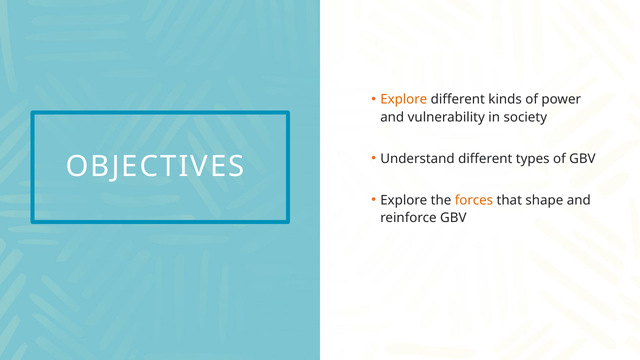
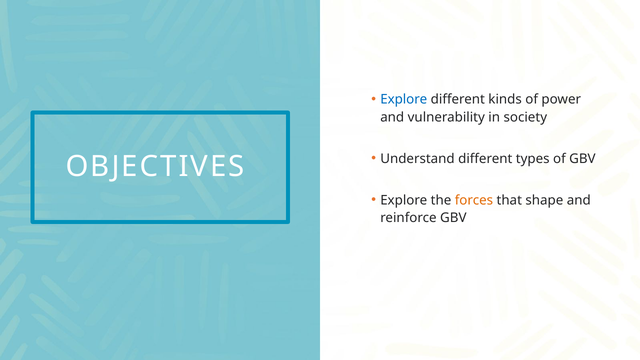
Explore at (404, 100) colour: orange -> blue
